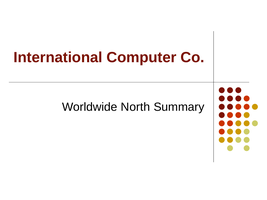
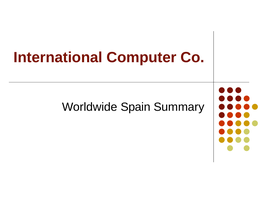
North: North -> Spain
